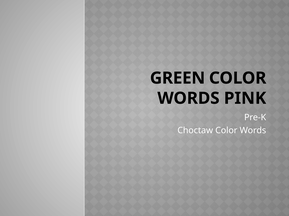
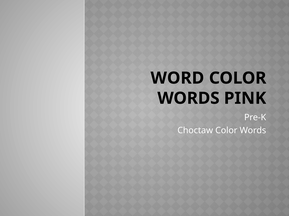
GREEN: GREEN -> WORD
